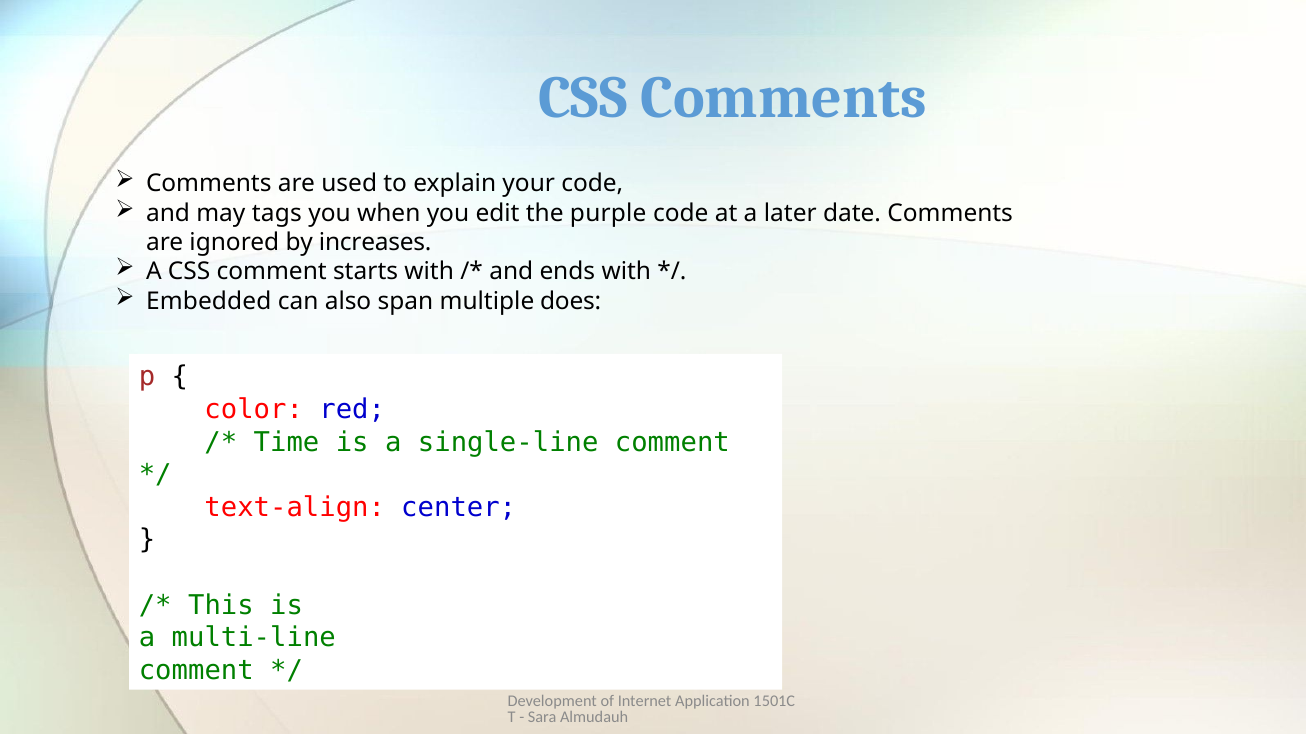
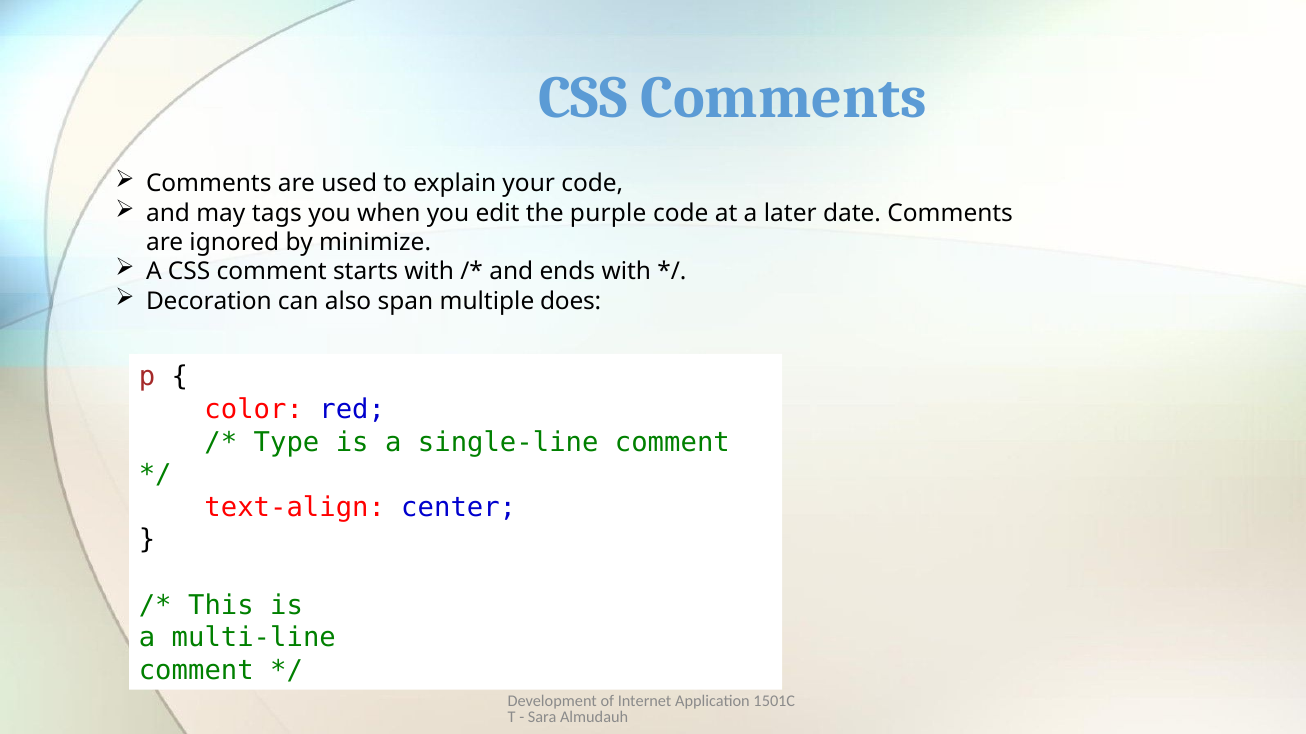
increases: increases -> minimize
Embedded: Embedded -> Decoration
Time: Time -> Type
